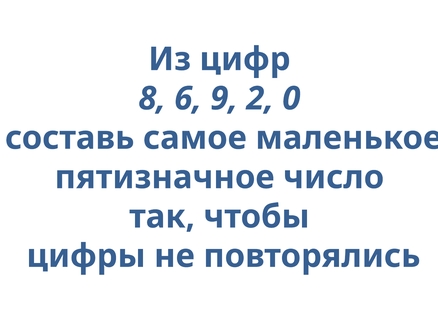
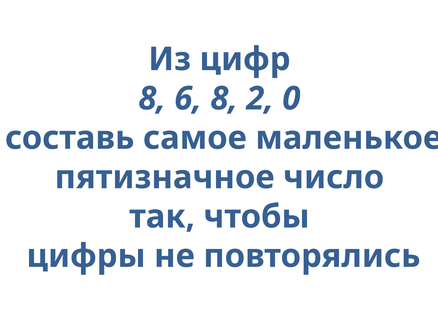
6 9: 9 -> 8
